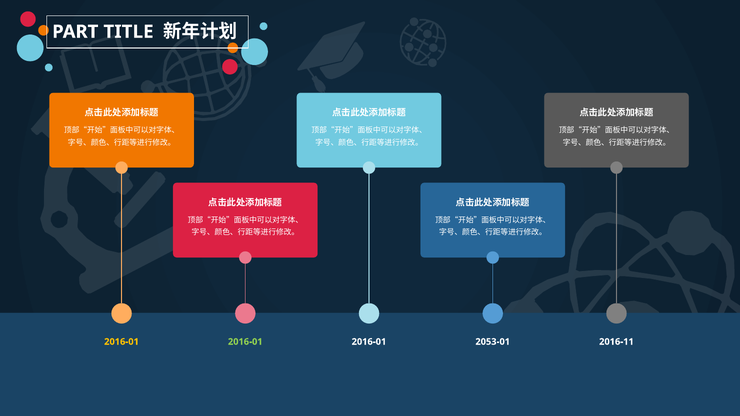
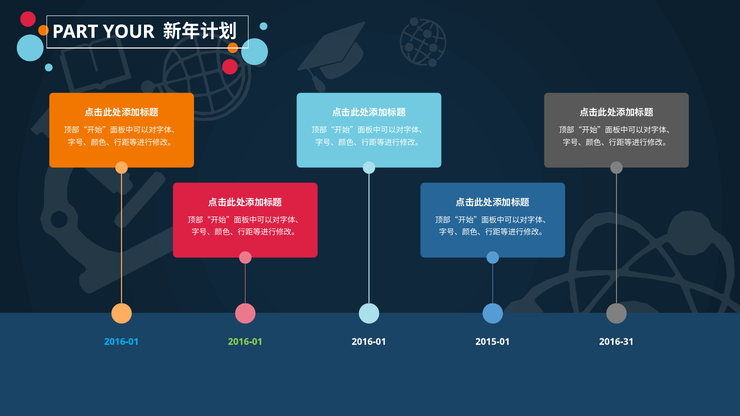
TITLE: TITLE -> YOUR
2016-01 at (122, 342) colour: yellow -> light blue
2053-01: 2053-01 -> 2015-01
2016-11: 2016-11 -> 2016-31
